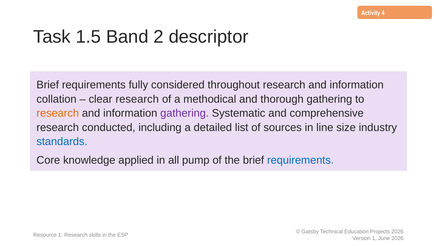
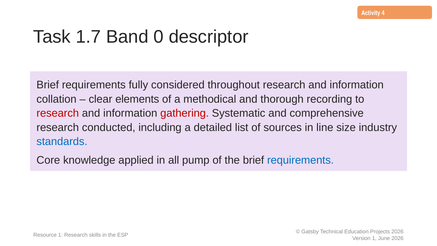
1.5: 1.5 -> 1.7
2: 2 -> 0
clear research: research -> elements
thorough gathering: gathering -> recording
research at (58, 113) colour: orange -> red
gathering at (185, 113) colour: purple -> red
